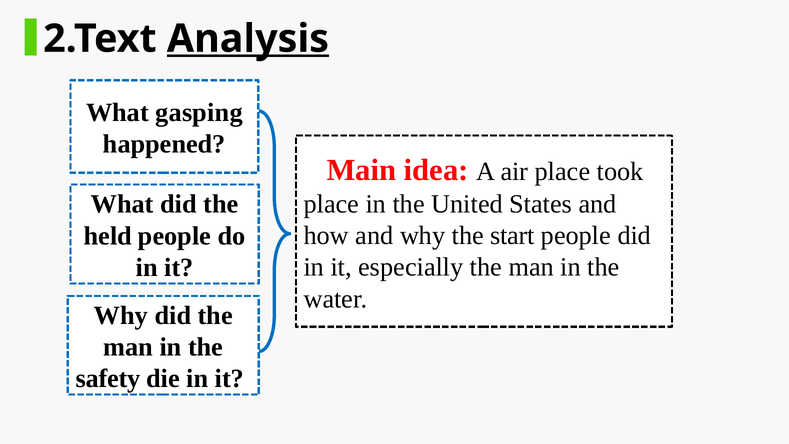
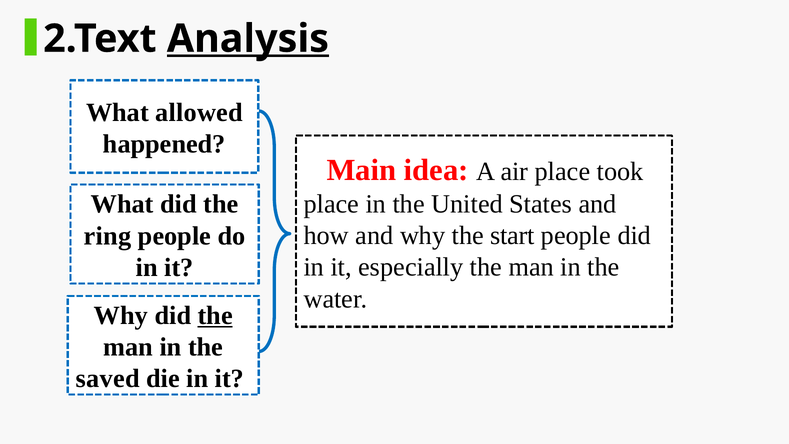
gasping: gasping -> allowed
held: held -> ring
the at (215, 315) underline: none -> present
safety: safety -> saved
